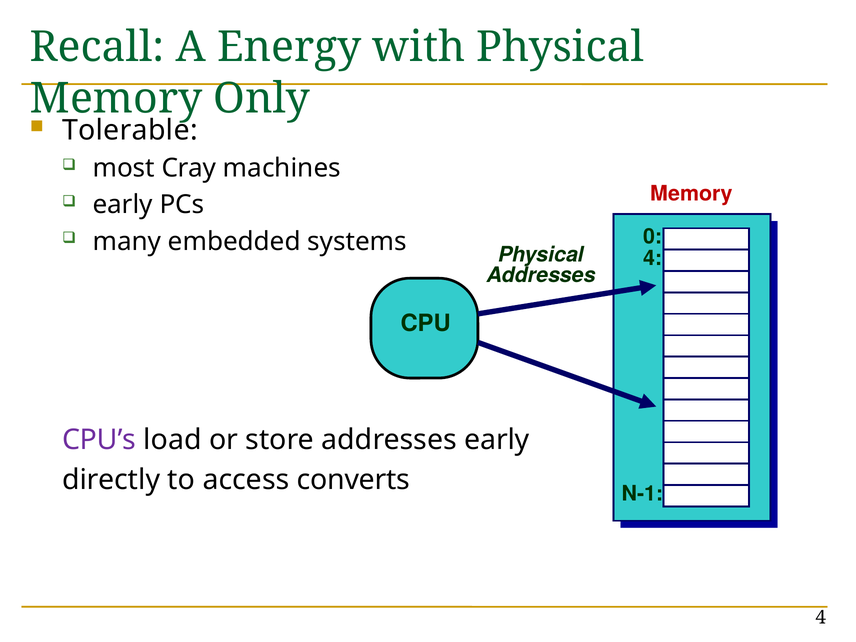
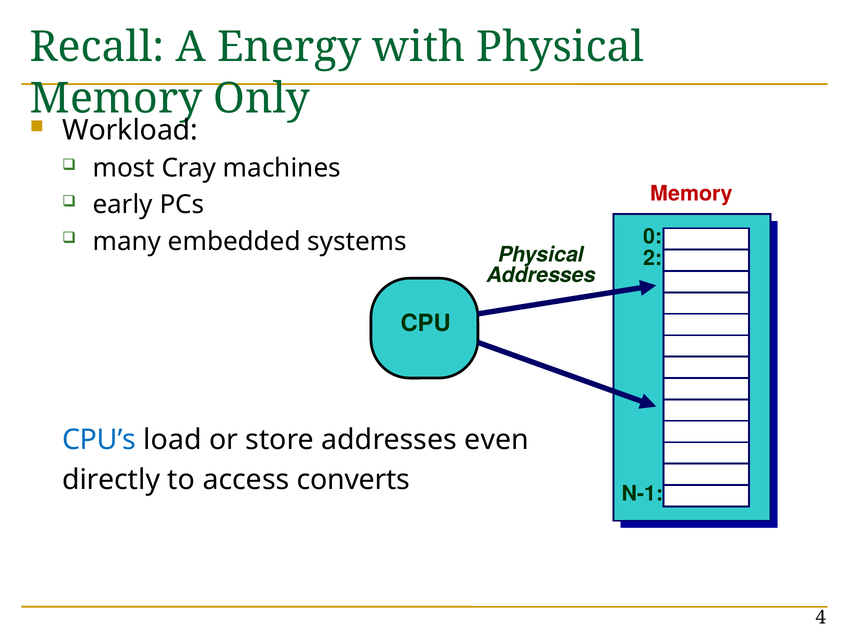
Tolerable: Tolerable -> Workload
4 at (653, 258): 4 -> 2
CPU’s colour: purple -> blue
addresses early: early -> even
